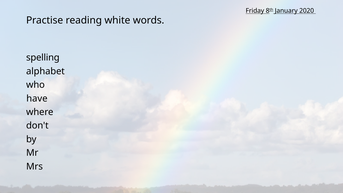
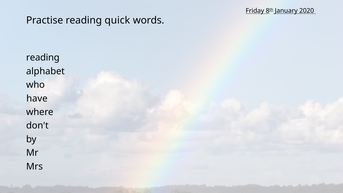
white: white -> quick
spelling at (43, 58): spelling -> reading
